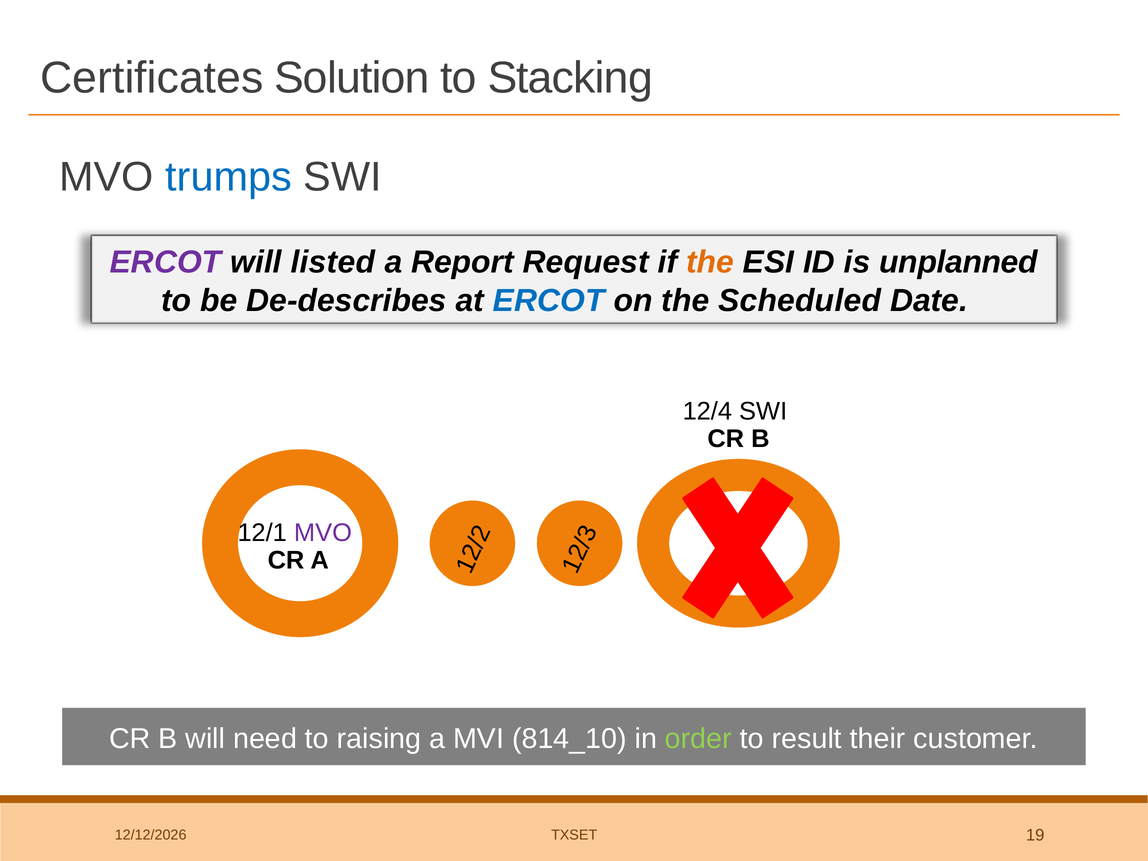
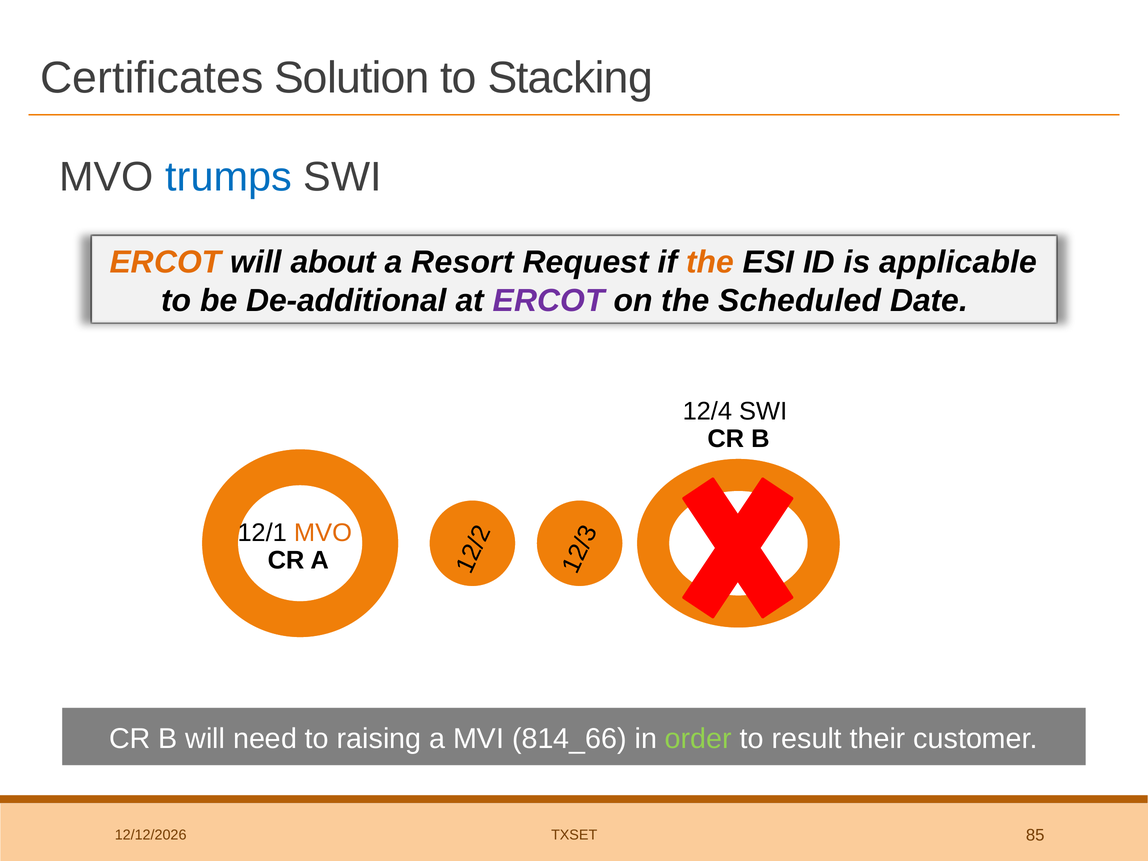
ERCOT at (166, 262) colour: purple -> orange
listed: listed -> about
Report: Report -> Resort
unplanned: unplanned -> applicable
De-describes: De-describes -> De-additional
ERCOT at (549, 301) colour: blue -> purple
MVO at (323, 533) colour: purple -> orange
814_10: 814_10 -> 814_66
19: 19 -> 85
